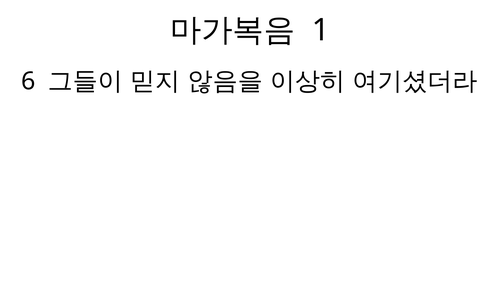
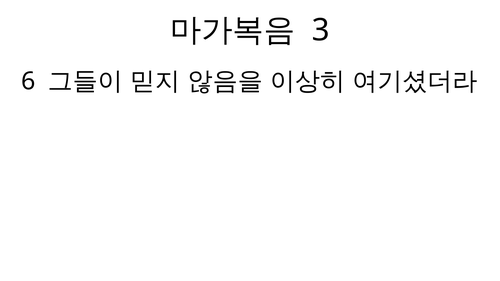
1: 1 -> 3
